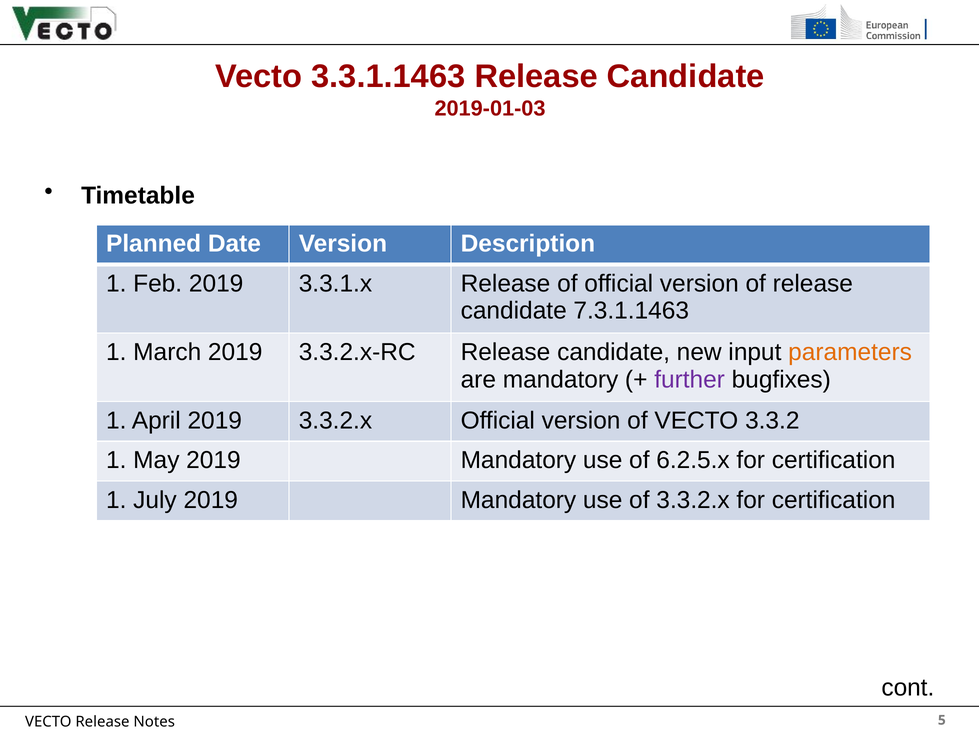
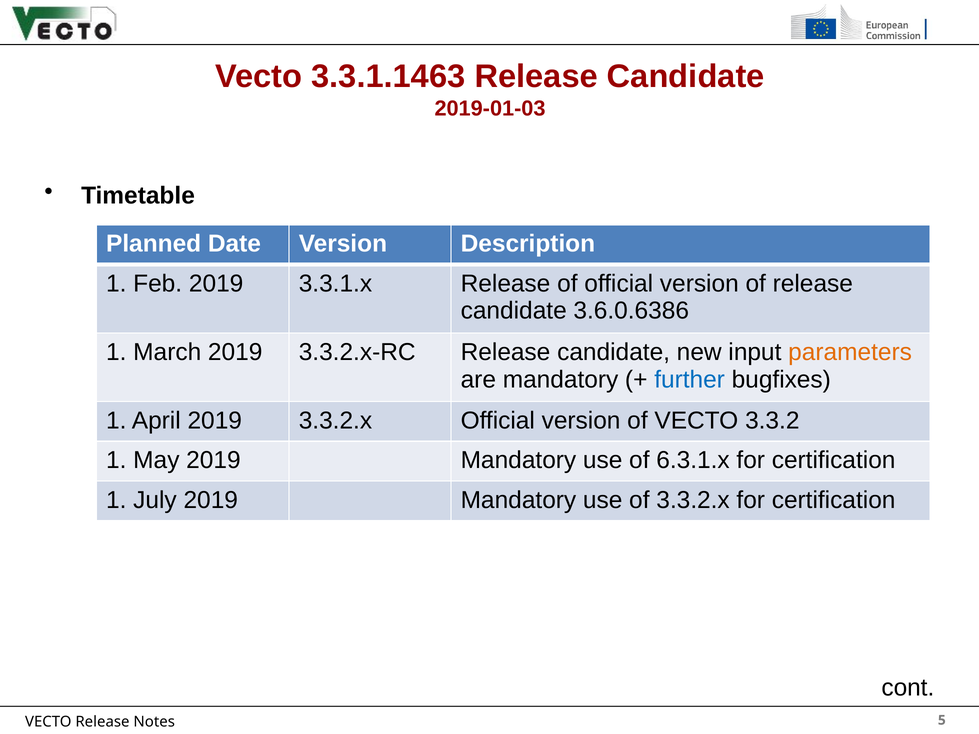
7.3.1.1463: 7.3.1.1463 -> 3.6.0.6386
further colour: purple -> blue
6.2.5.x: 6.2.5.x -> 6.3.1.x
